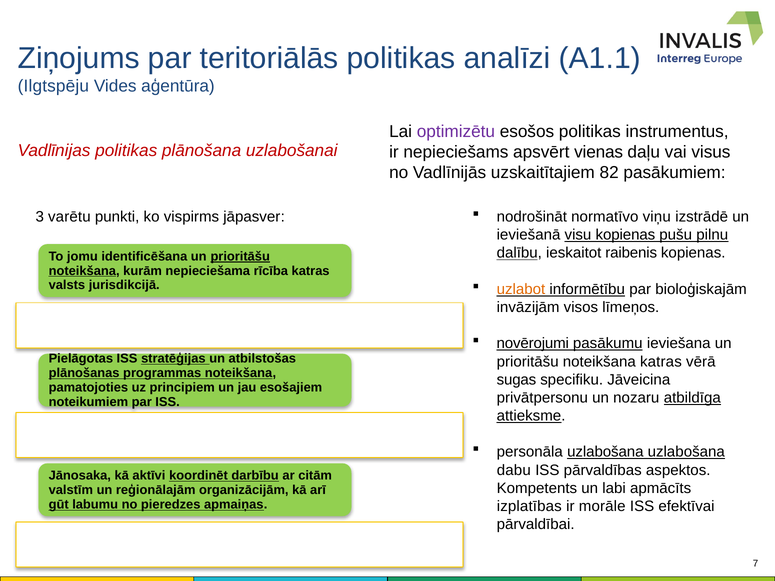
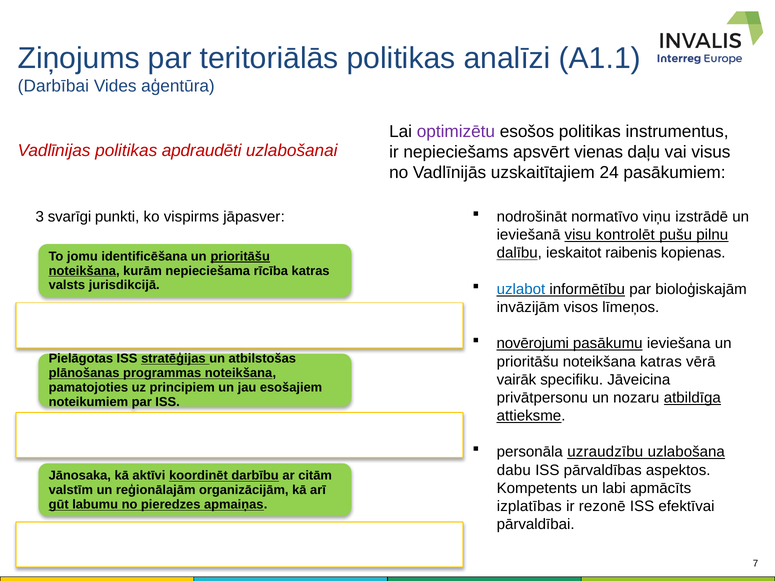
Ilgtspēju: Ilgtspēju -> Darbībai
plānošana: plānošana -> apdraudēti
82: 82 -> 24
varētu: varētu -> svarīgi
visu kopienas: kopienas -> kontrolēt
uzlabot colour: orange -> blue
sugas: sugas -> vairāk
personāla uzlabošana: uzlabošana -> uzraudzību
morāle: morāle -> rezonē
